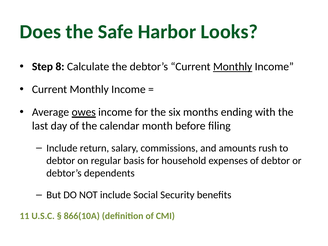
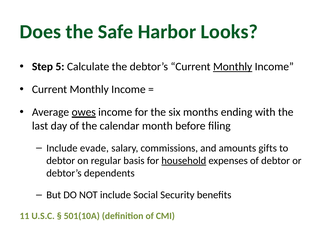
8: 8 -> 5
return: return -> evade
rush: rush -> gifts
household underline: none -> present
866(10A: 866(10A -> 501(10A
